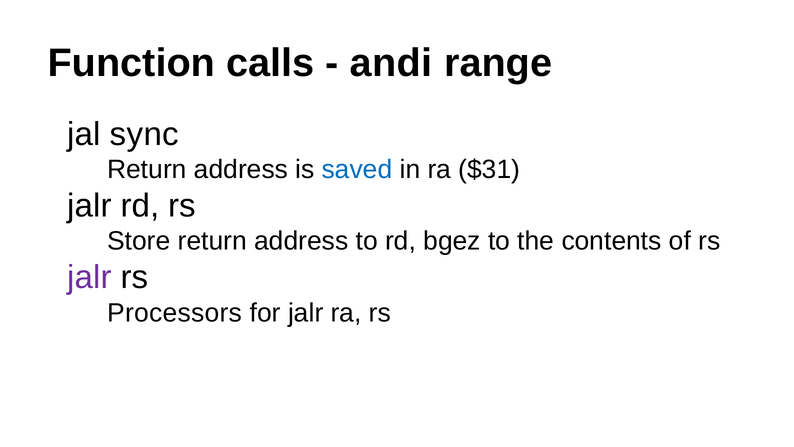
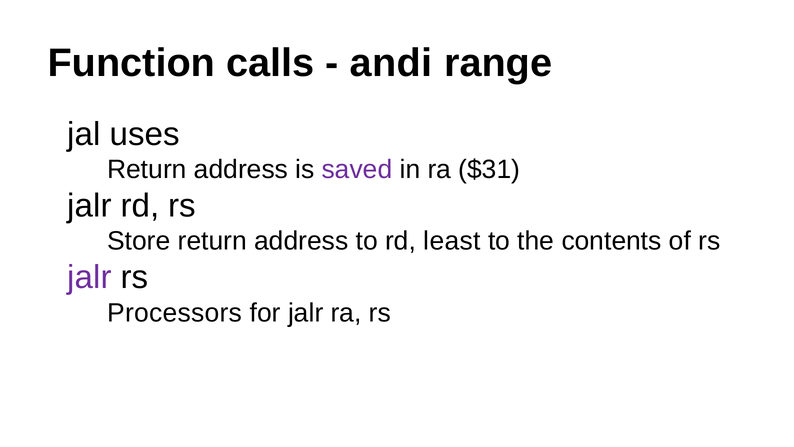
sync: sync -> uses
saved colour: blue -> purple
bgez: bgez -> least
